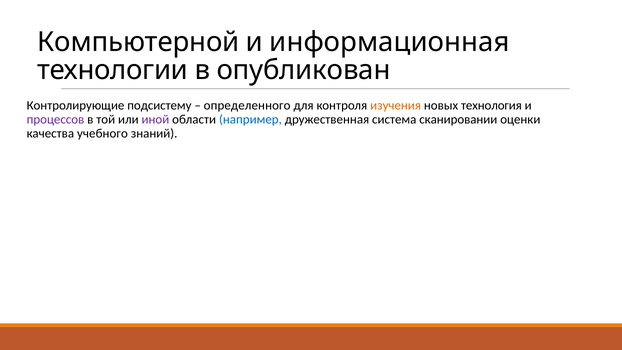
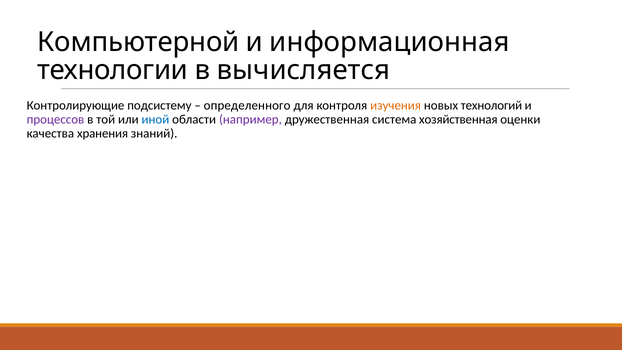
опубликован: опубликован -> вычисляется
технология: технология -> технологий
иной colour: purple -> blue
например colour: blue -> purple
сканировании: сканировании -> хозяйственная
учебного: учебного -> хранения
